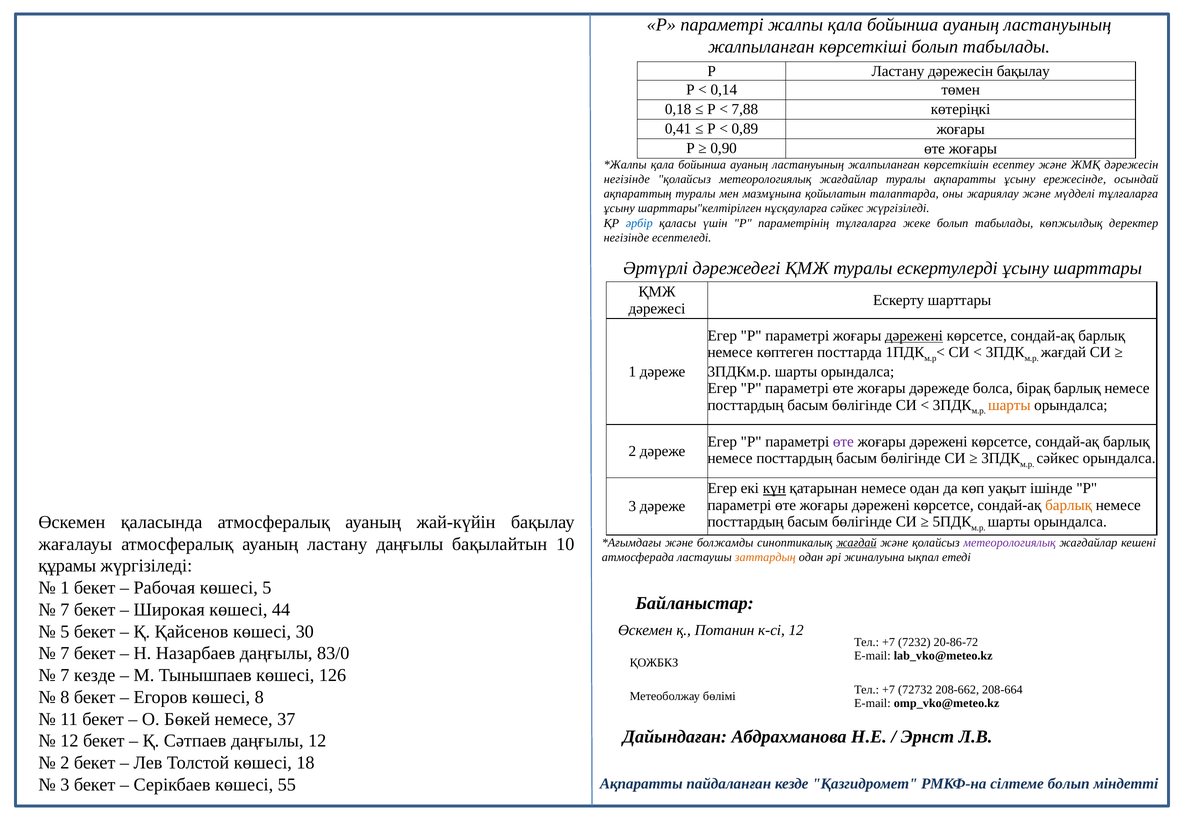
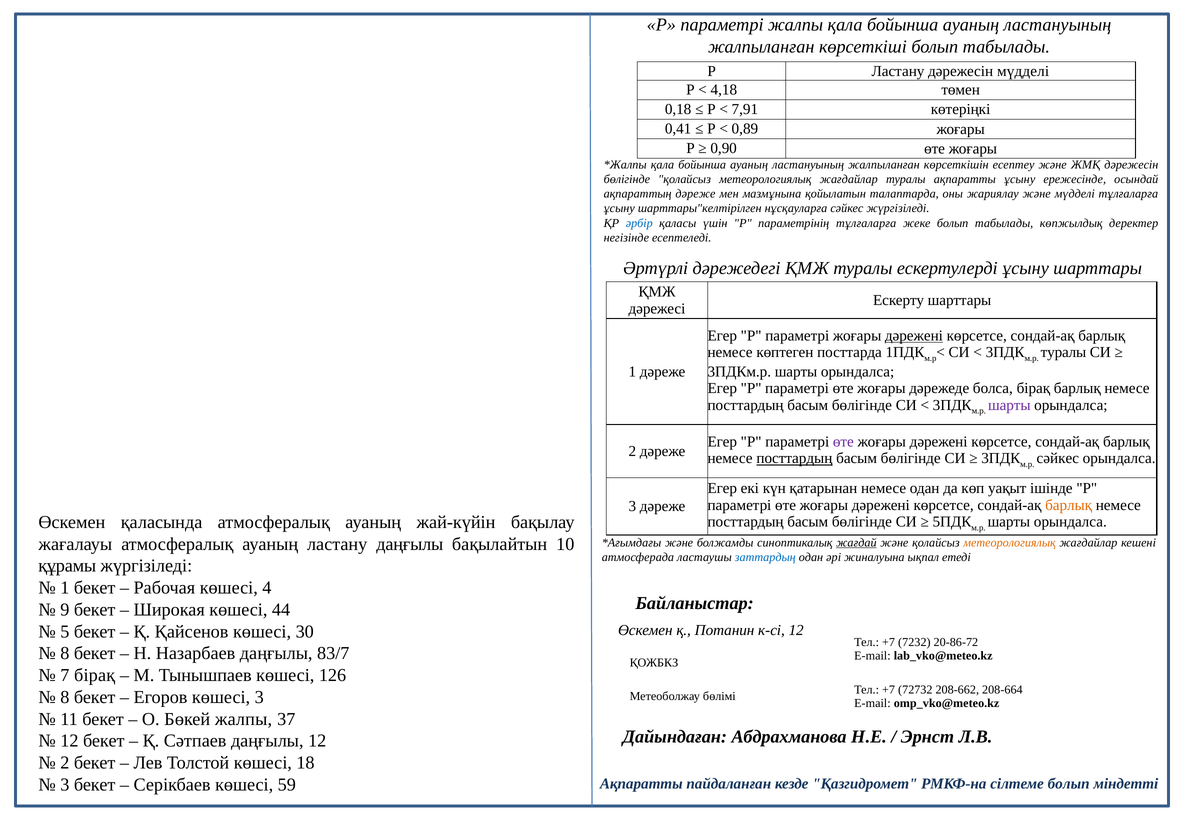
дәрежесін бақылау: бақылау -> мүдделі
0,14: 0,14 -> 4,18
7,88: 7,88 -> 7,91
негізінде at (627, 179): негізінде -> бөлігінде
ақпараттың туралы: туралы -> дәреже
жағдай at (1063, 352): жағдай -> туралы
шарты at (1009, 405) colour: orange -> purple
посттардың at (794, 458) underline: none -> present
күн underline: present -> none
метеорологиялық at (1010, 542) colour: purple -> orange
заттардың colour: orange -> blue
көшесі 5: 5 -> 4
7 at (65, 609): 7 -> 9
7 at (65, 653): 7 -> 8
83/0: 83/0 -> 83/7
7 кезде: кезде -> бірақ
көшесі 8: 8 -> 3
Бөкей немесе: немесе -> жалпы
55: 55 -> 59
